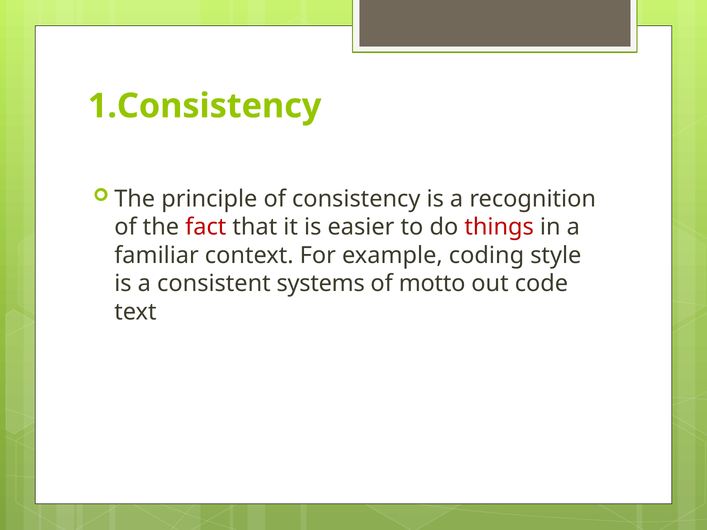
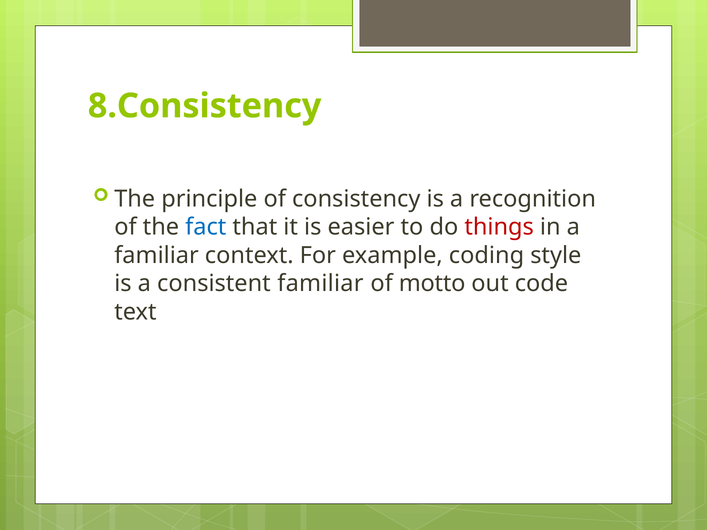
1.Consistency: 1.Consistency -> 8.Consistency
fact colour: red -> blue
consistent systems: systems -> familiar
